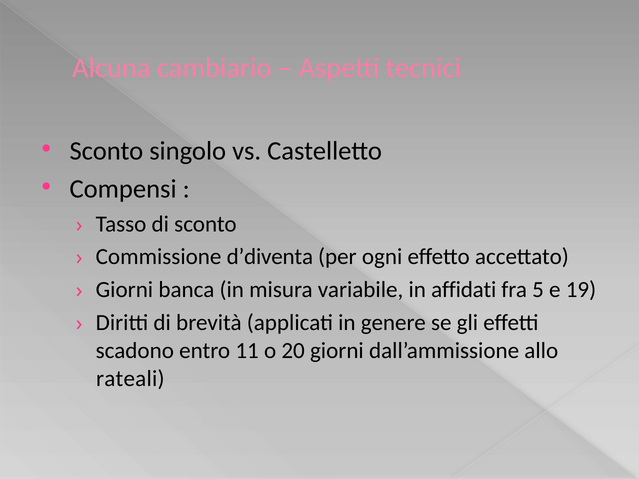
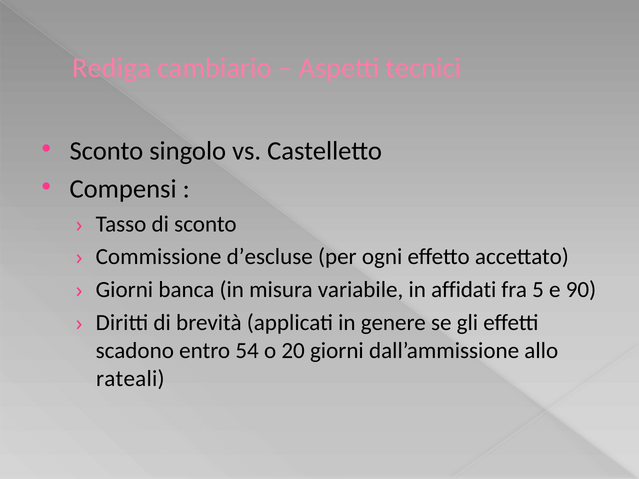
Alcuna: Alcuna -> Rediga
d’diventa: d’diventa -> d’escluse
19: 19 -> 90
11: 11 -> 54
